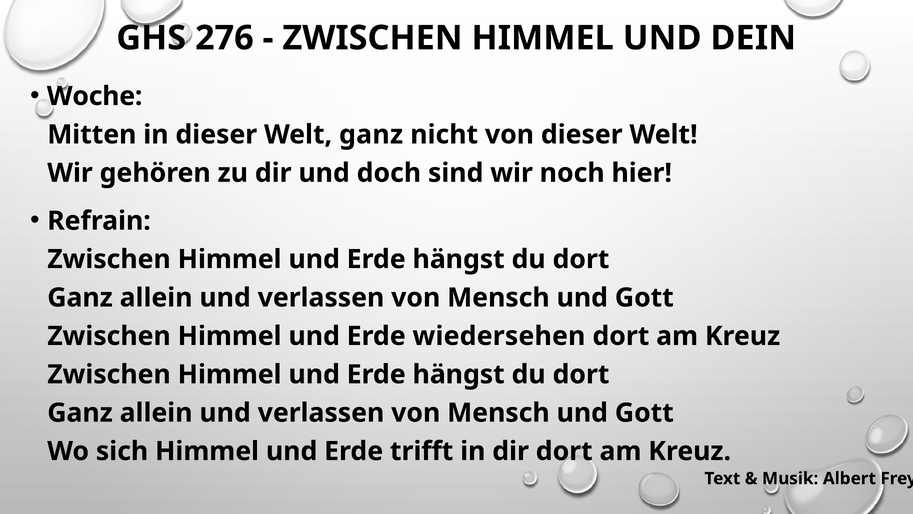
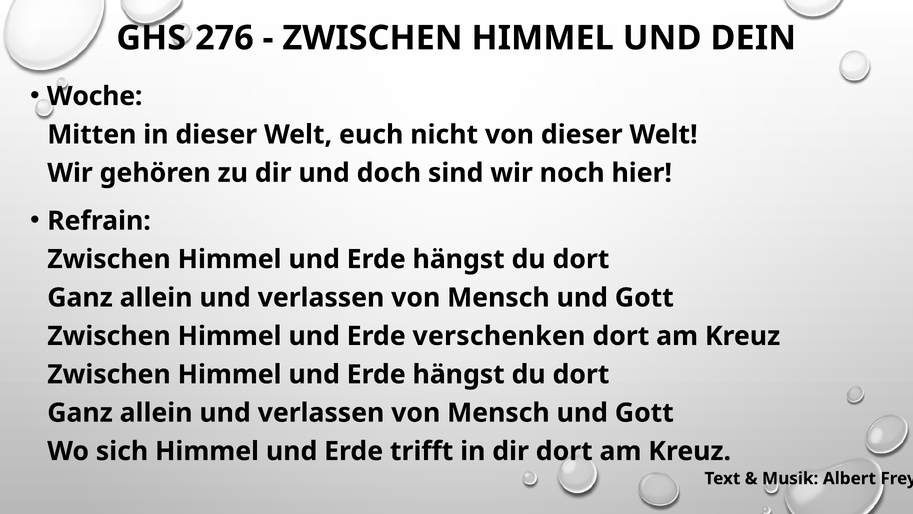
Welt ganz: ganz -> euch
wiedersehen: wiedersehen -> verschenken
